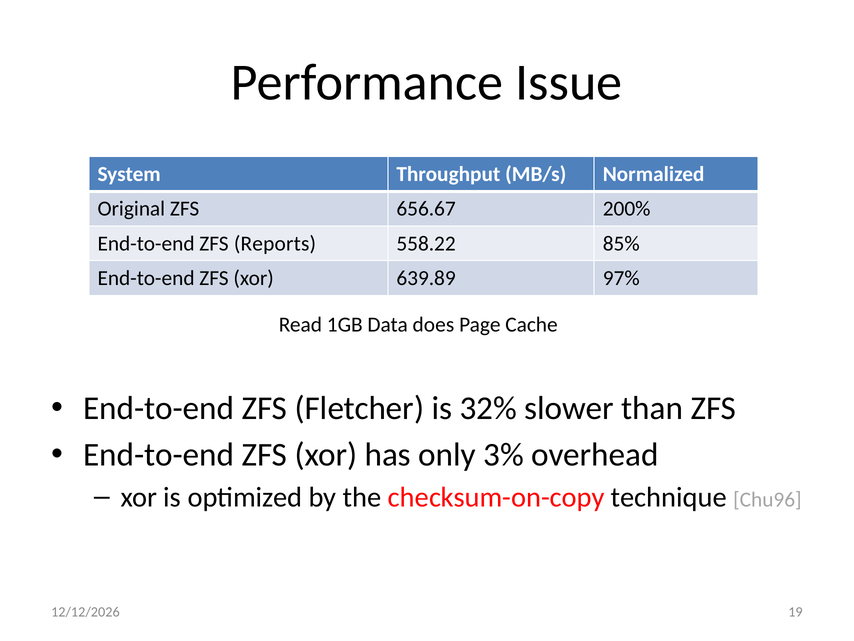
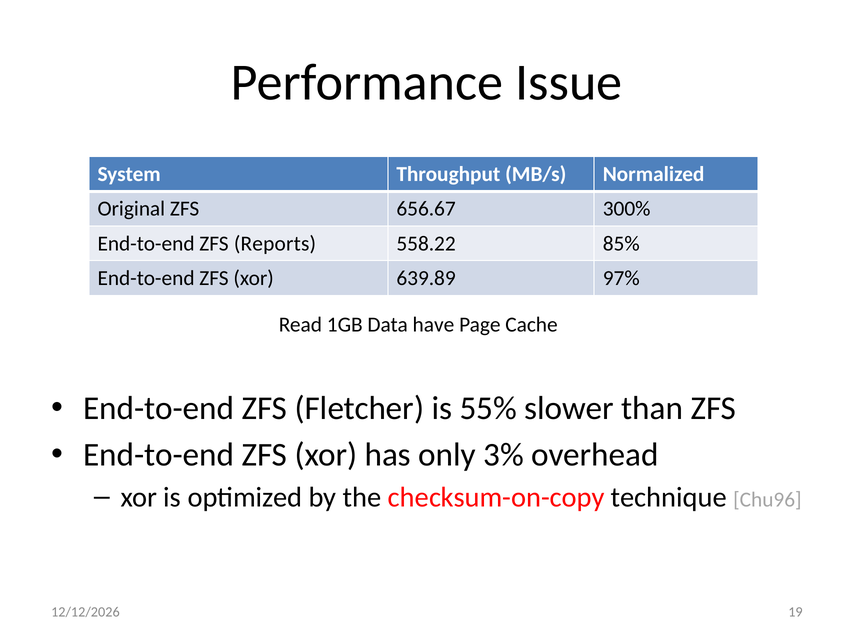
200%: 200% -> 300%
does: does -> have
32%: 32% -> 55%
